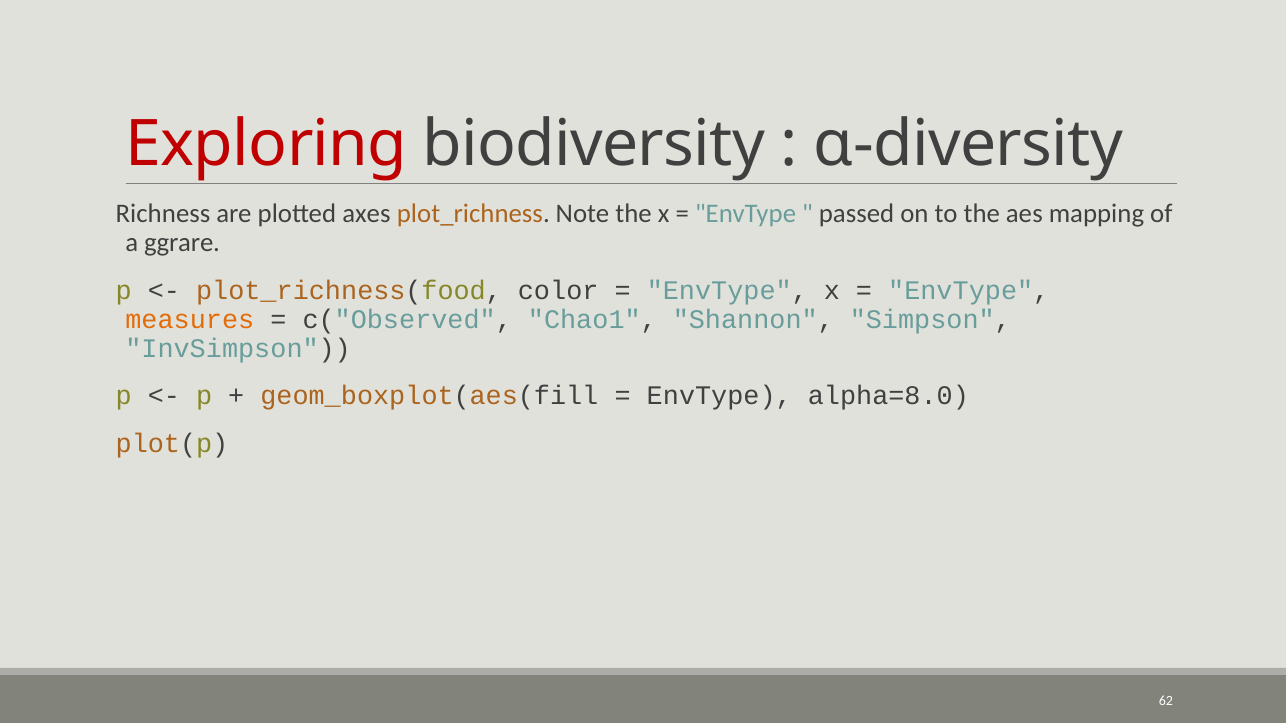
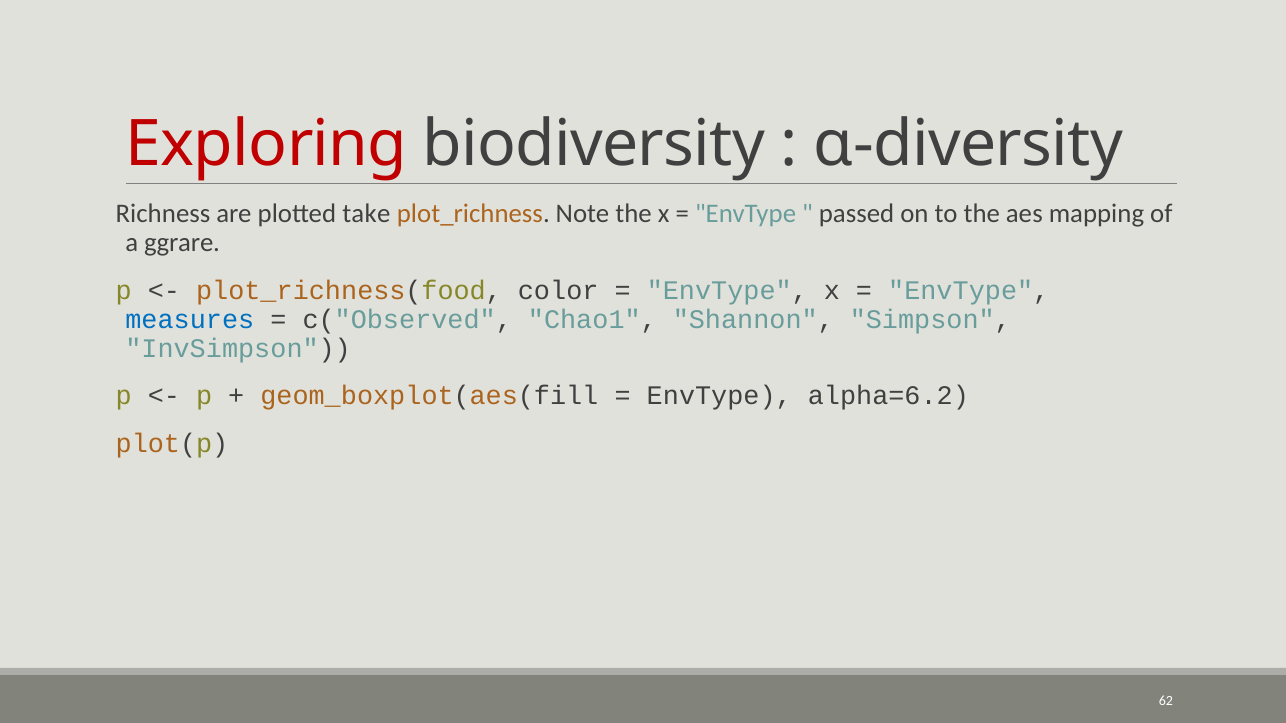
axes: axes -> take
measures colour: orange -> blue
alpha=8.0: alpha=8.0 -> alpha=6.2
